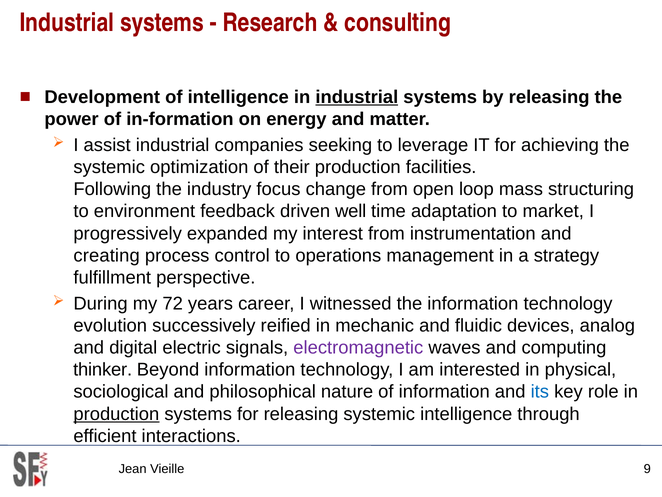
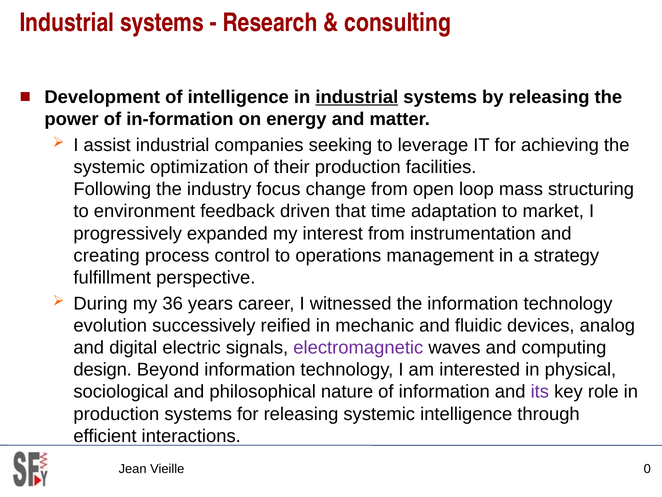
well: well -> that
72: 72 -> 36
thinker: thinker -> design
its colour: blue -> purple
production at (116, 414) underline: present -> none
9: 9 -> 0
